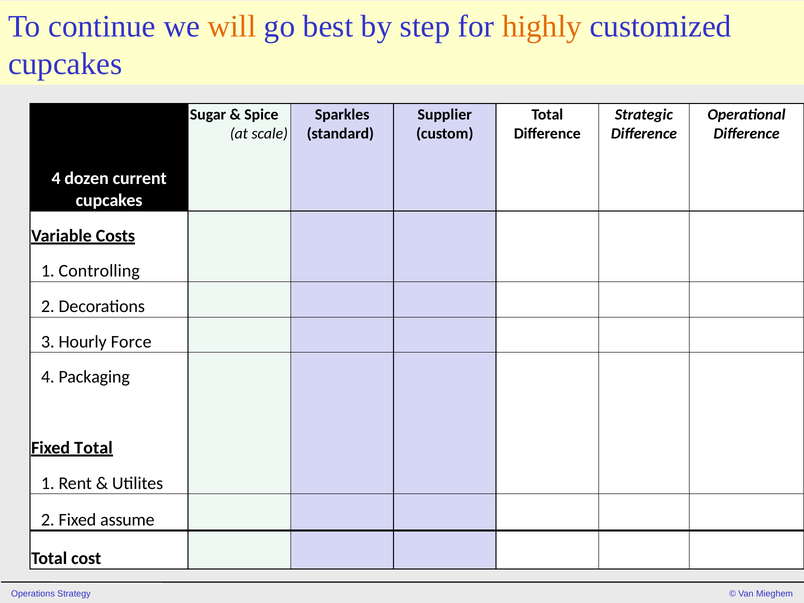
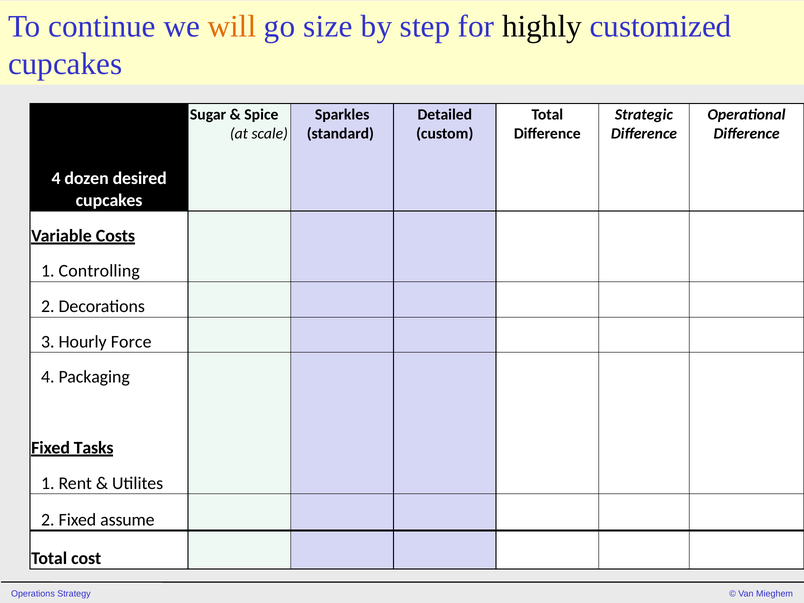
best: best -> size
highly colour: orange -> black
Supplier: Supplier -> Detailed
current: current -> desired
Fixed Total: Total -> Tasks
